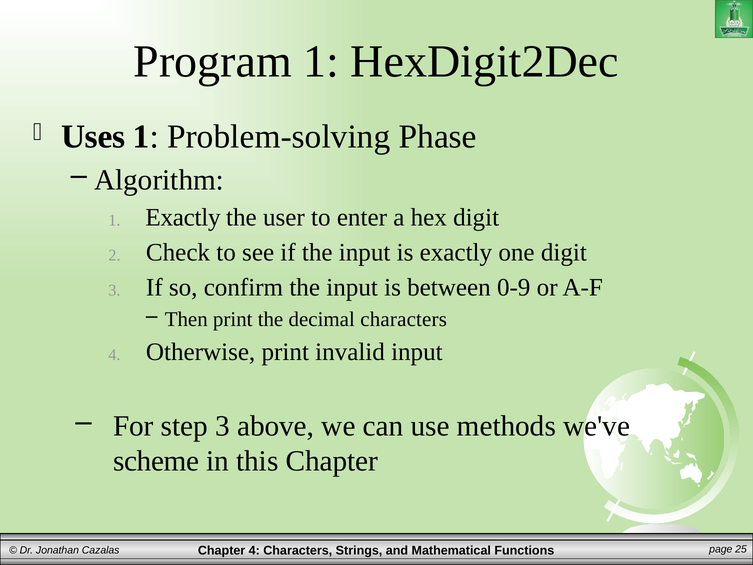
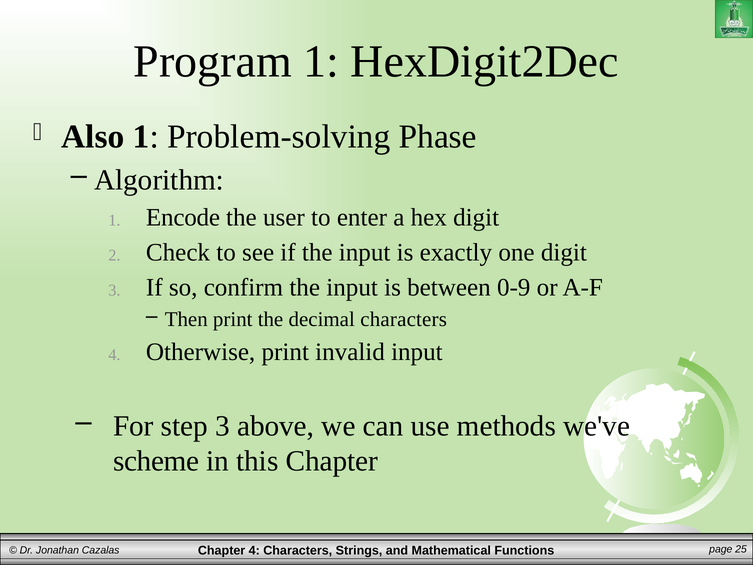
Uses: Uses -> Also
1 Exactly: Exactly -> Encode
